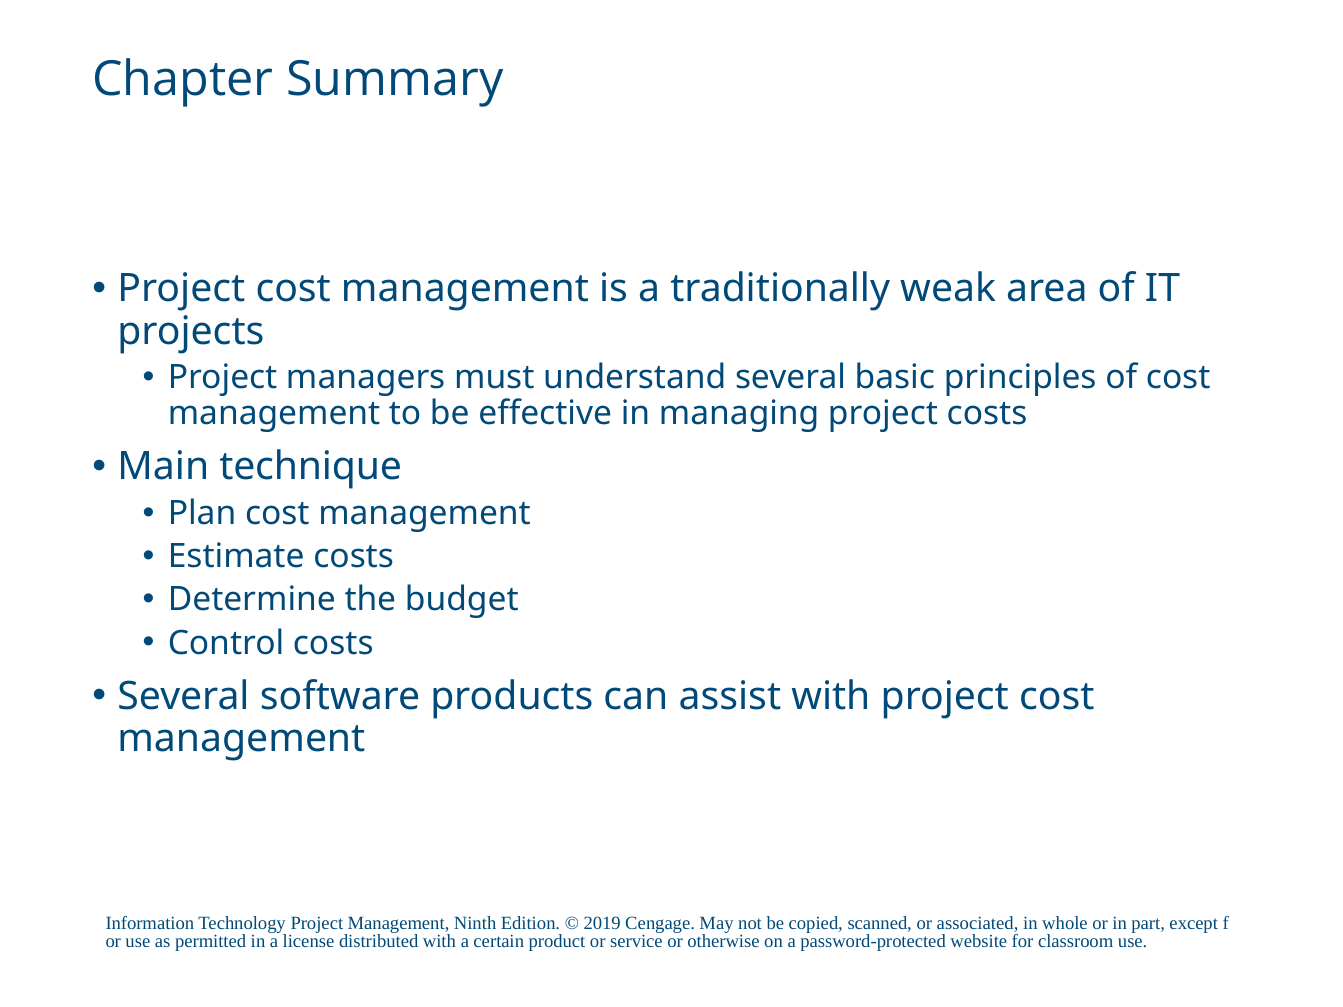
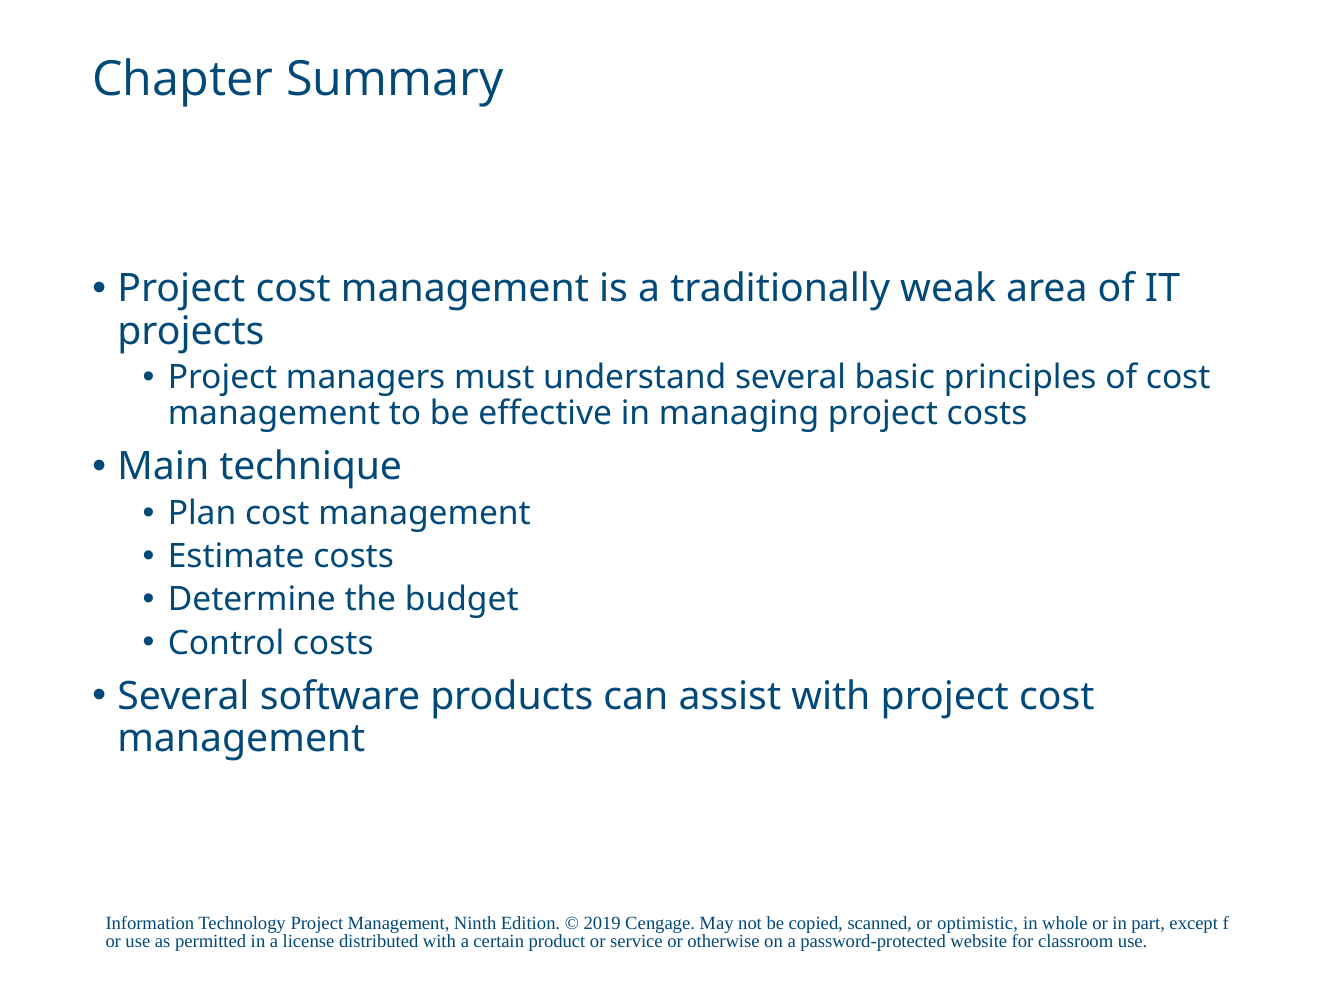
associated: associated -> optimistic
